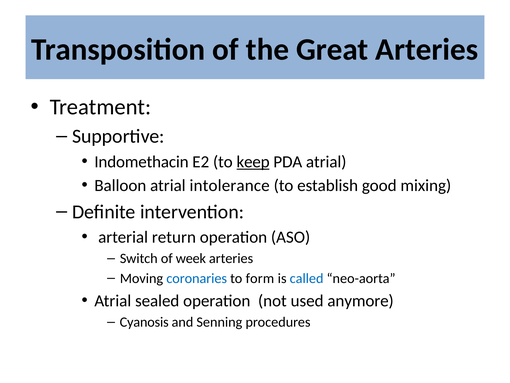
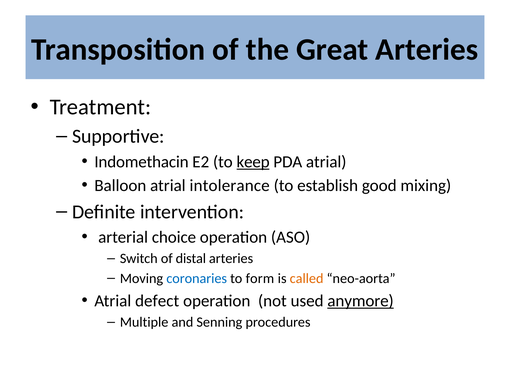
return: return -> choice
week: week -> distal
called colour: blue -> orange
sealed: sealed -> defect
anymore underline: none -> present
Cyanosis: Cyanosis -> Multiple
